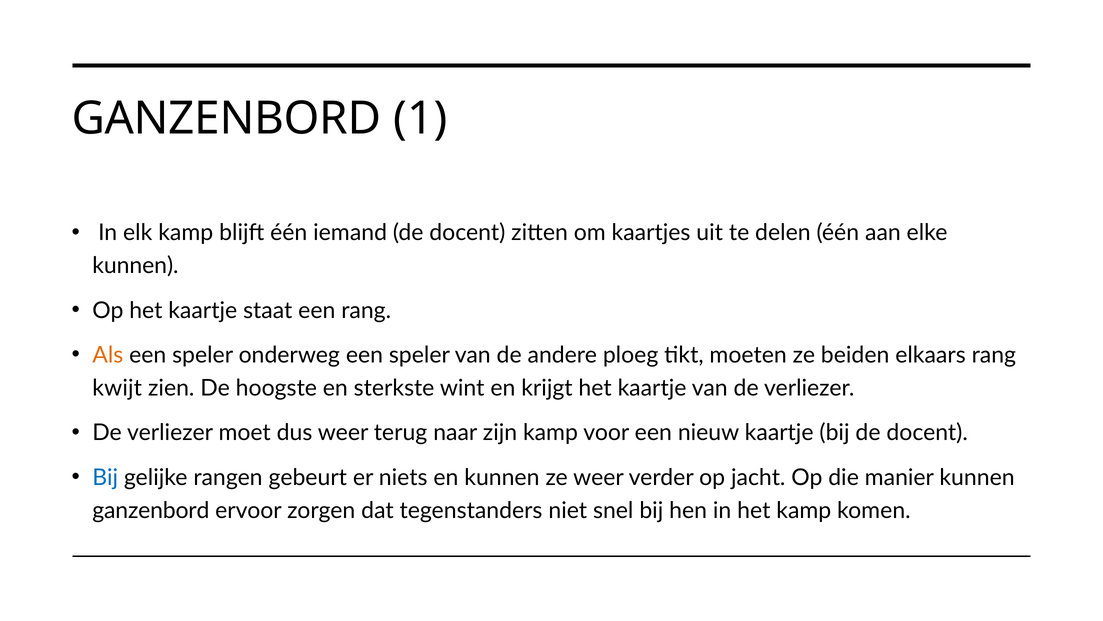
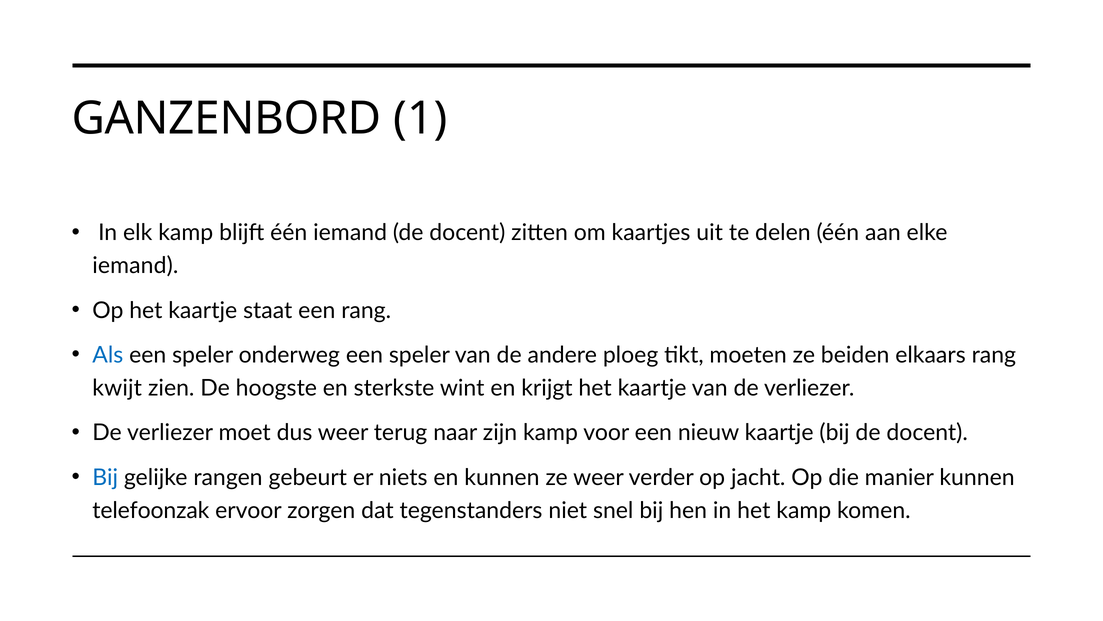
kunnen at (135, 266): kunnen -> iemand
Als colour: orange -> blue
ganzenbord at (151, 510): ganzenbord -> telefoonzak
